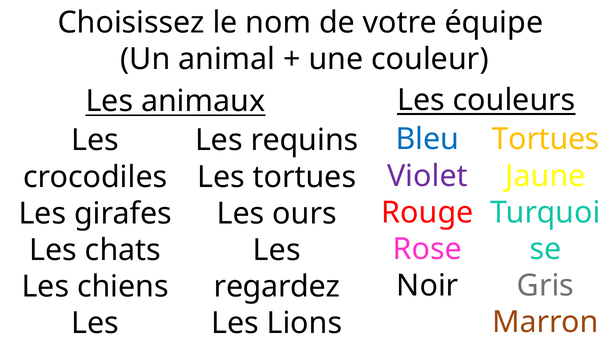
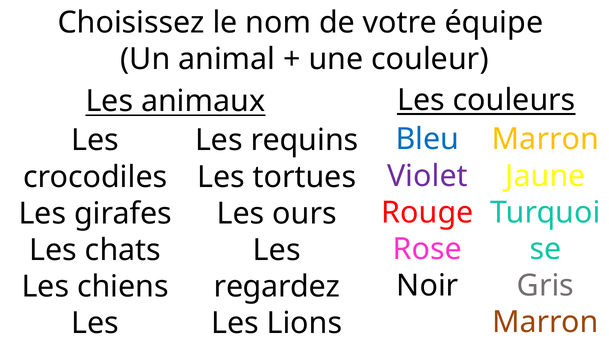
Tortues at (546, 139): Tortues -> Marron
